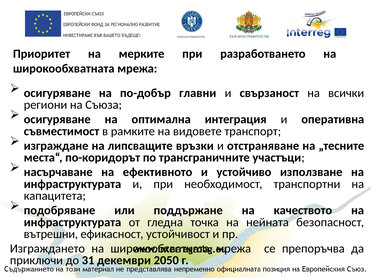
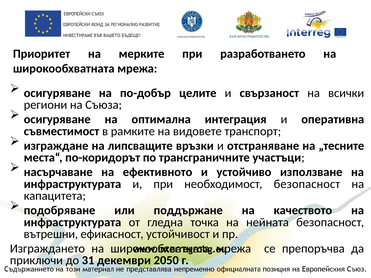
главни: главни -> целите
необходимост транспортни: транспортни -> безопасност
